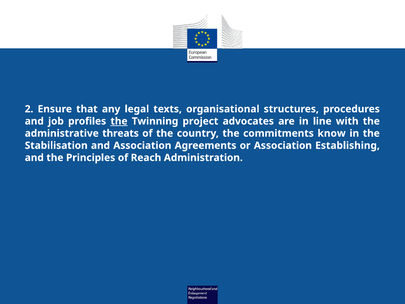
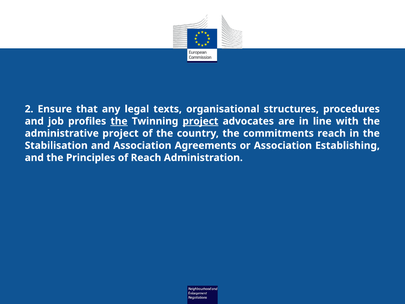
project at (200, 121) underline: none -> present
administrative threats: threats -> project
commitments know: know -> reach
